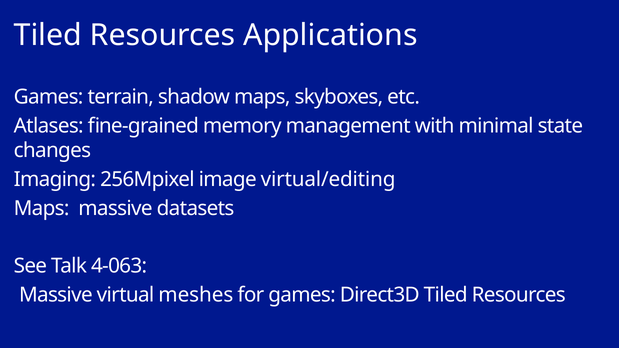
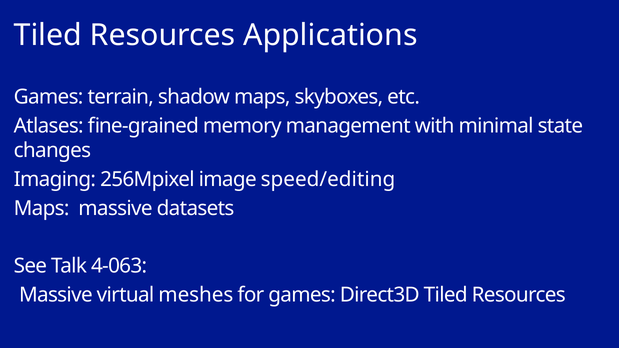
virtual/editing: virtual/editing -> speed/editing
